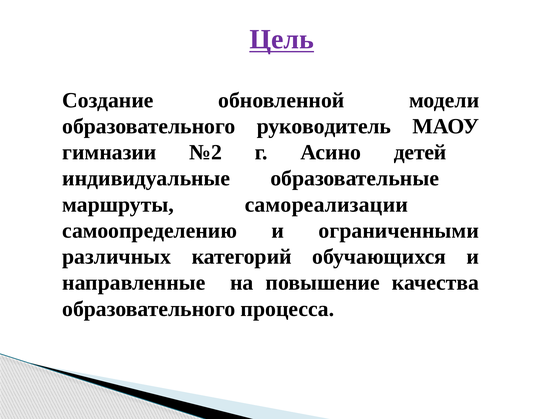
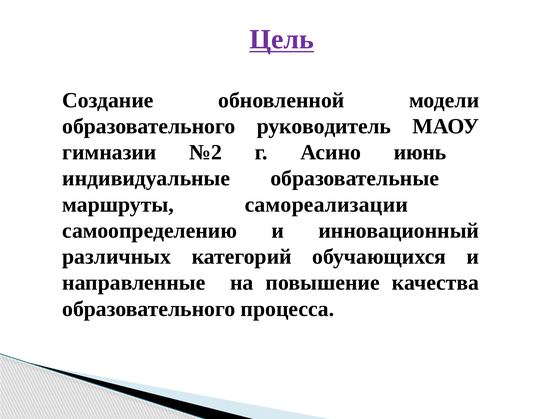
детей: детей -> июнь
ограниченными: ограниченными -> инновационный
